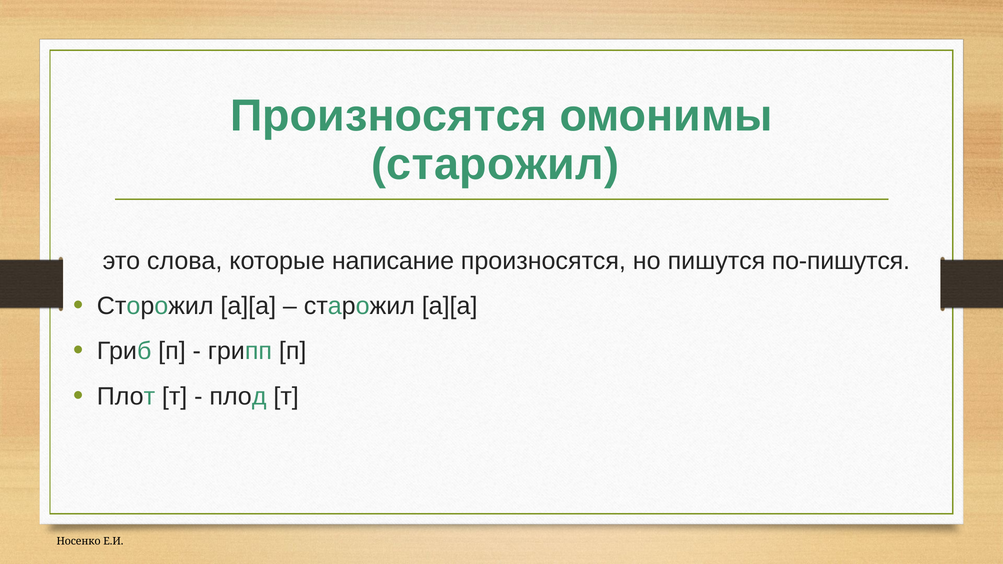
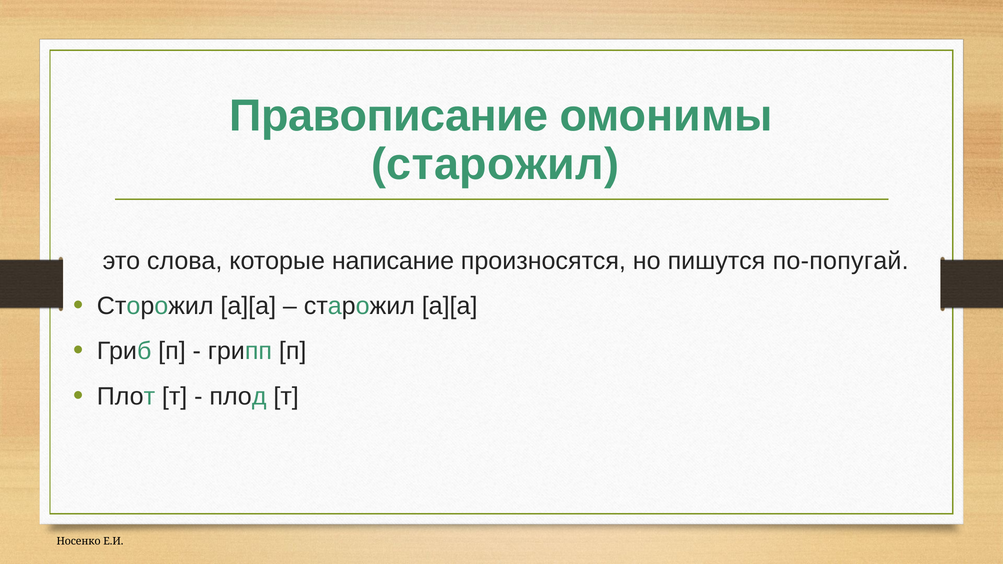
Произносятся at (389, 116): Произносятся -> Правописание
по-пишутся: по-пишутся -> по-попугай
